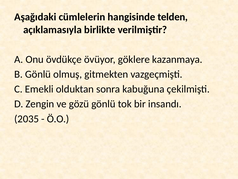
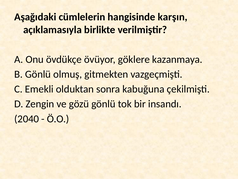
telden: telden -> karşın
2035: 2035 -> 2040
